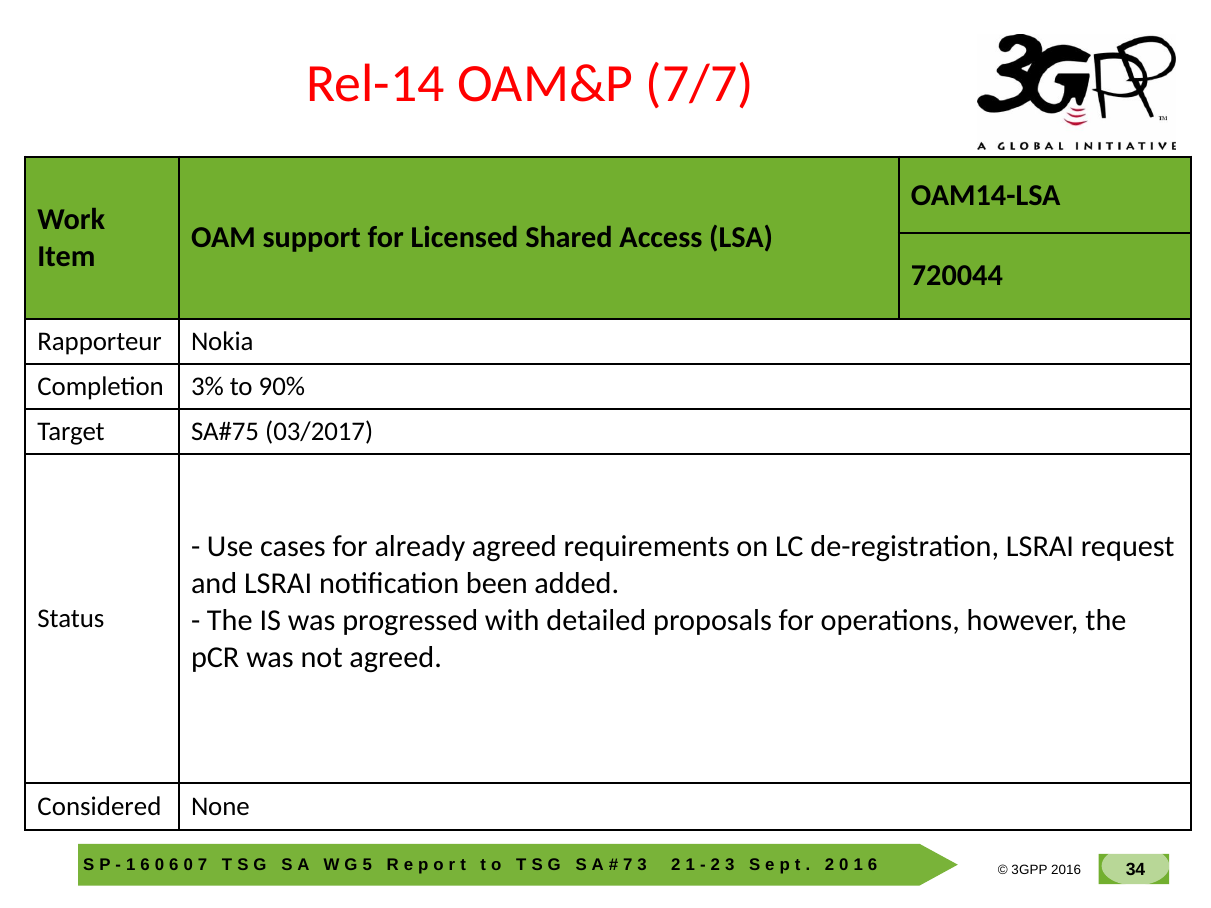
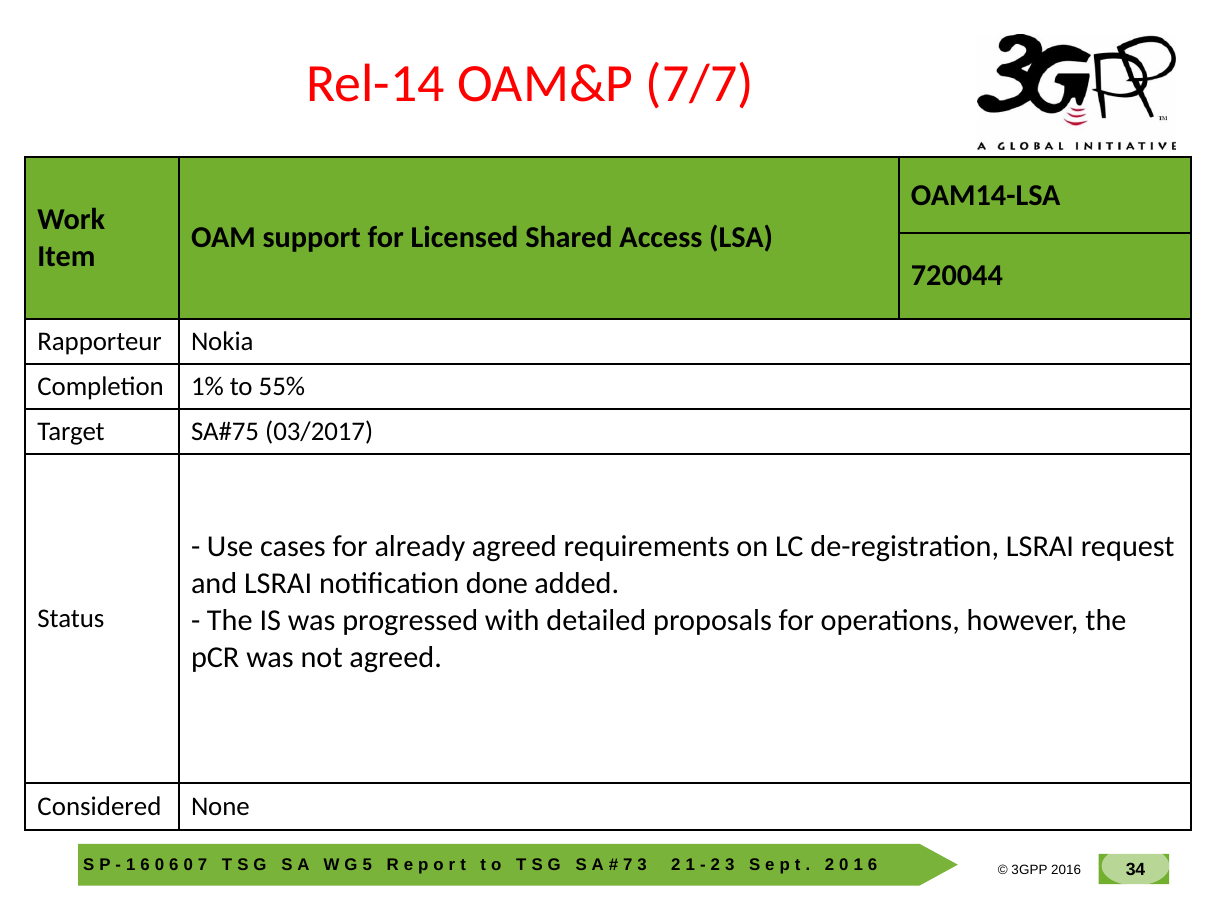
3%: 3% -> 1%
90%: 90% -> 55%
been: been -> done
